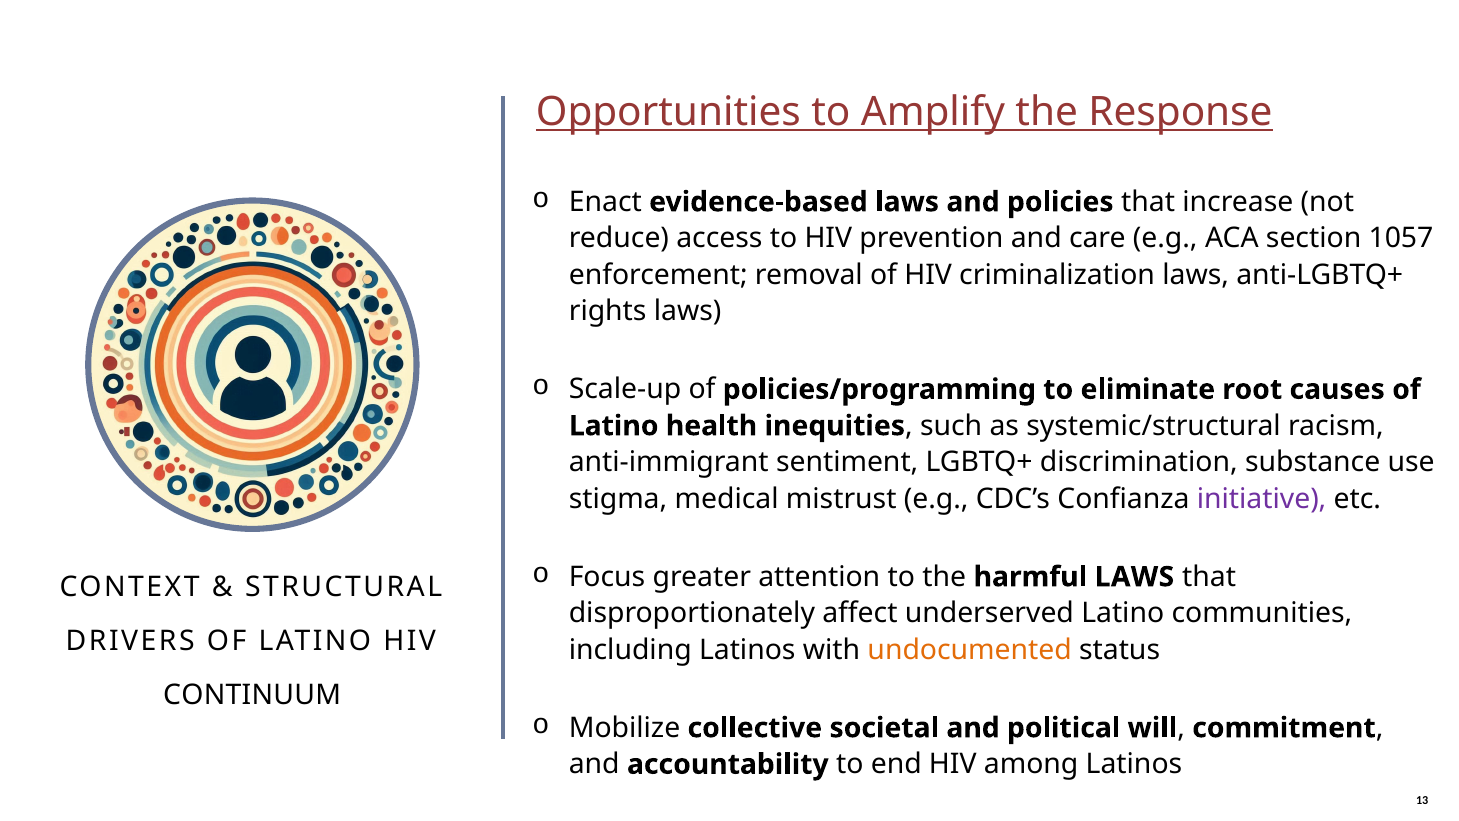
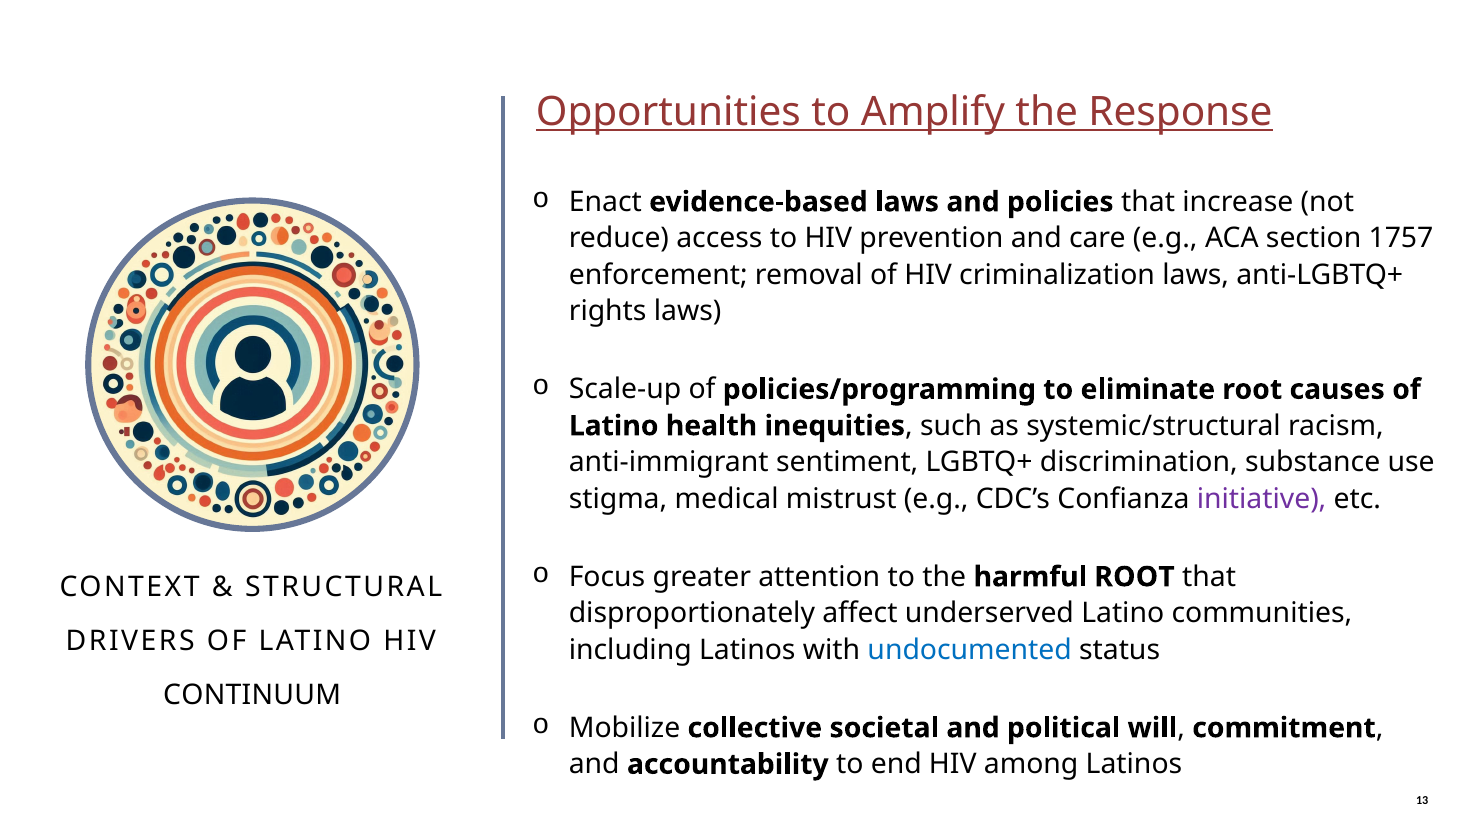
1057: 1057 -> 1757
harmful LAWS: LAWS -> ROOT
undocumented colour: orange -> blue
